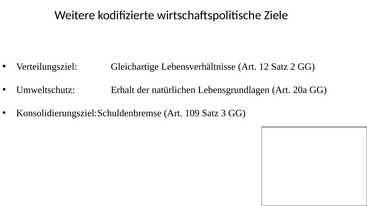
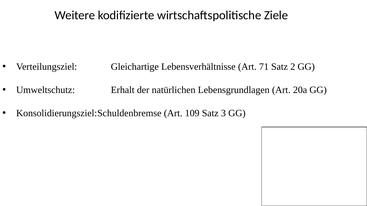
12: 12 -> 71
